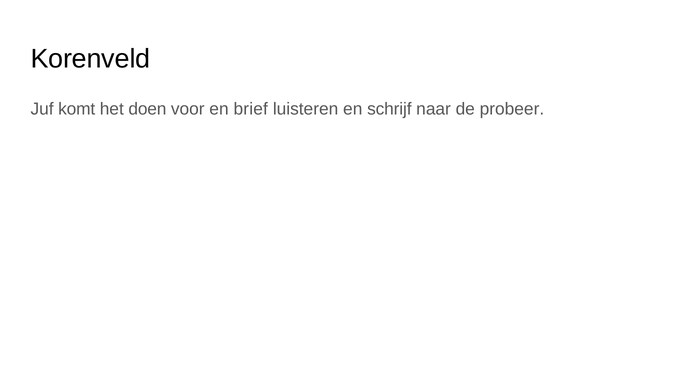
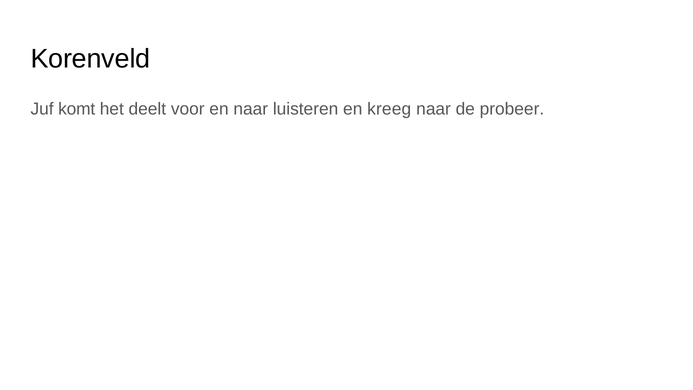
doen: doen -> deelt
en brief: brief -> naar
schrijf: schrijf -> kreeg
